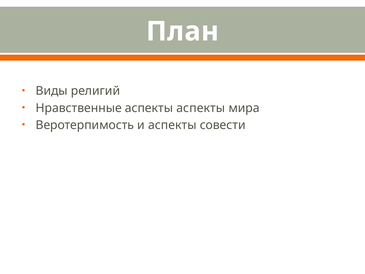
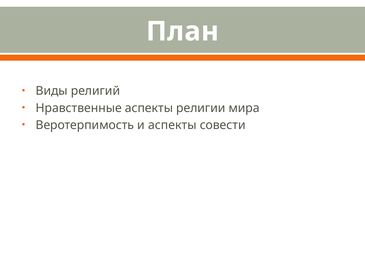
аспекты аспекты: аспекты -> религии
